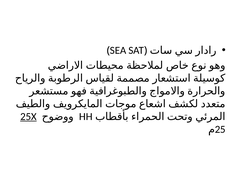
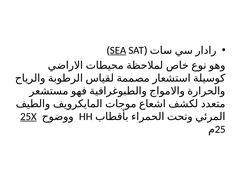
SEA underline: none -> present
